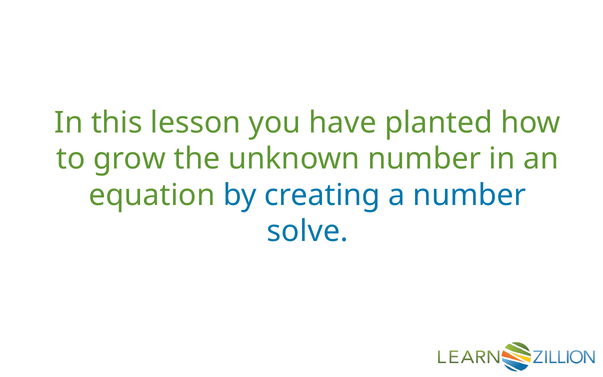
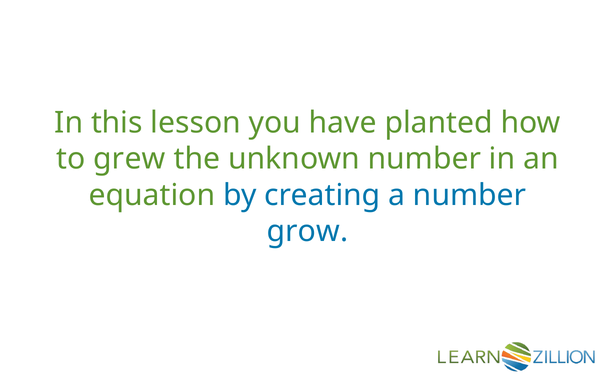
grow: grow -> grew
solve: solve -> grow
